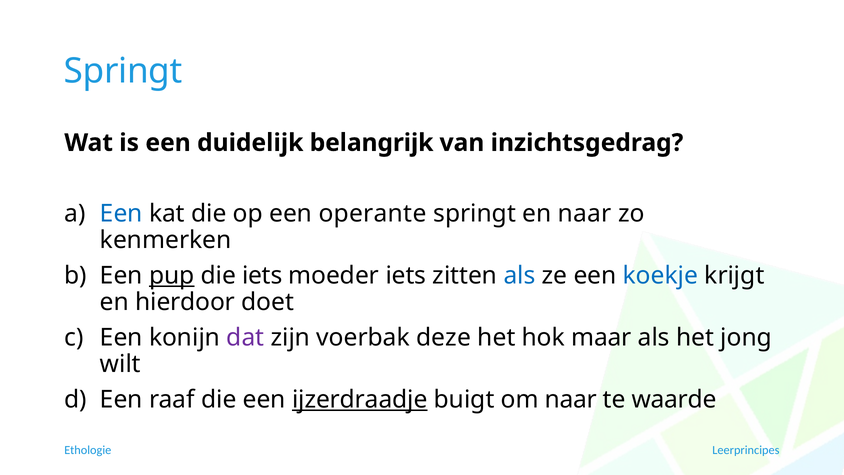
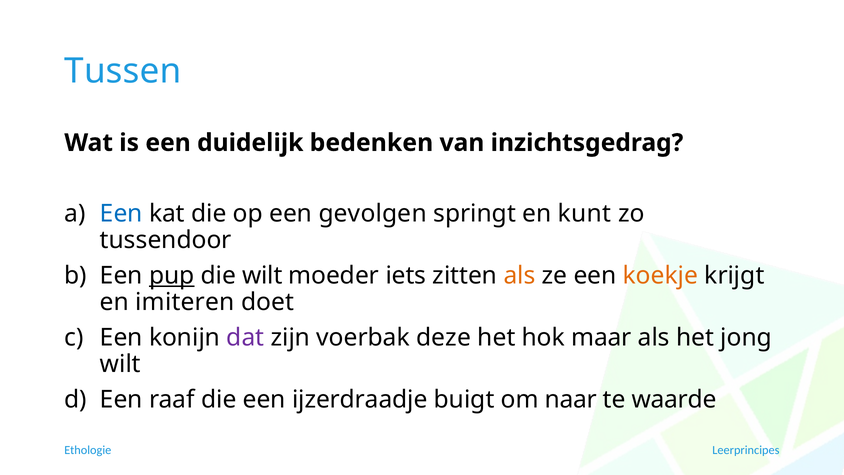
Springt at (123, 71): Springt -> Tussen
belangrijk: belangrijk -> bedenken
operante: operante -> gevolgen
en naar: naar -> kunt
kenmerken: kenmerken -> tussendoor
die iets: iets -> wilt
als at (519, 275) colour: blue -> orange
koekje colour: blue -> orange
hierdoor: hierdoor -> imiteren
ijzerdraadje underline: present -> none
